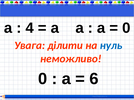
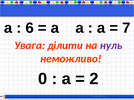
4: 4 -> 6
0 at (126, 28): 0 -> 7
нуль colour: blue -> purple
6: 6 -> 2
